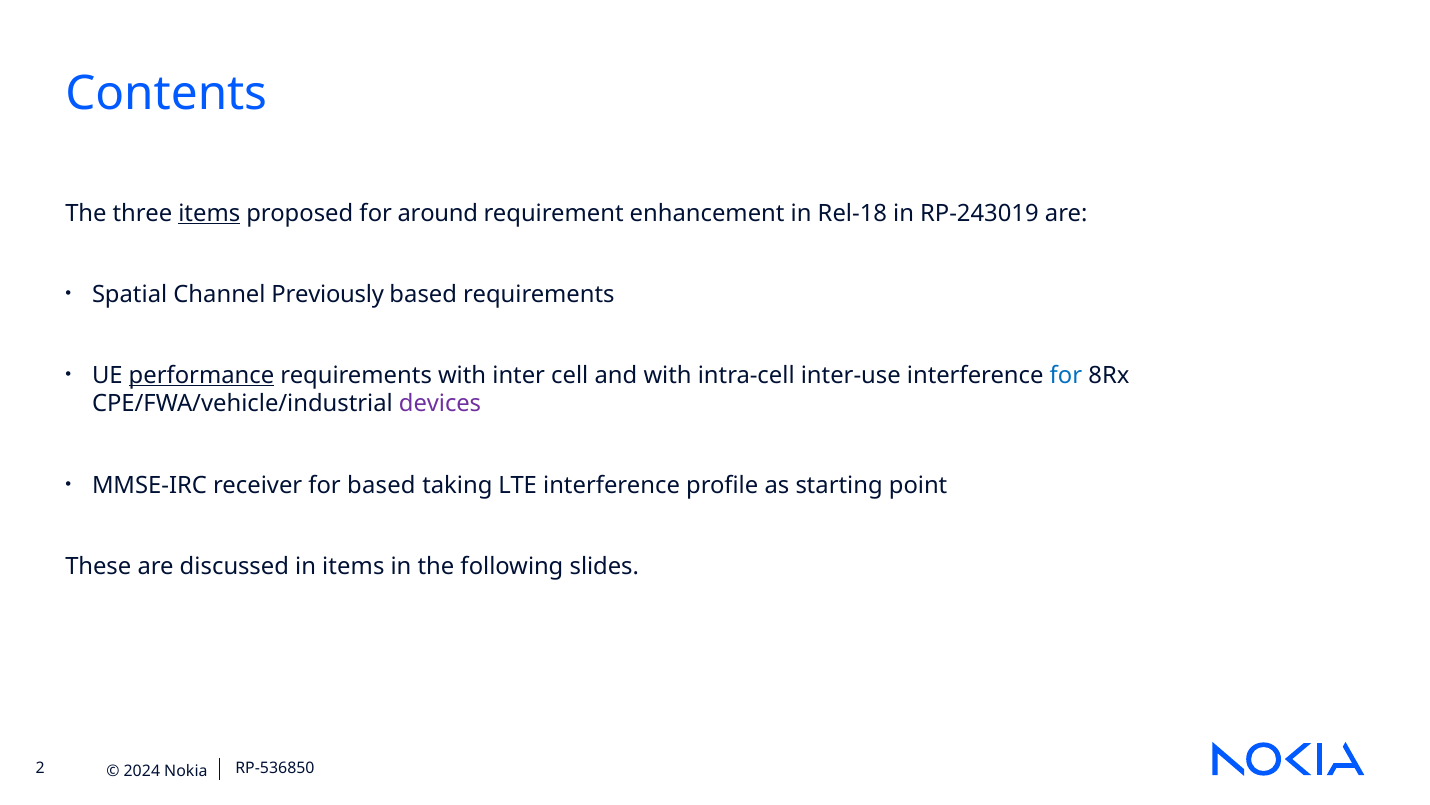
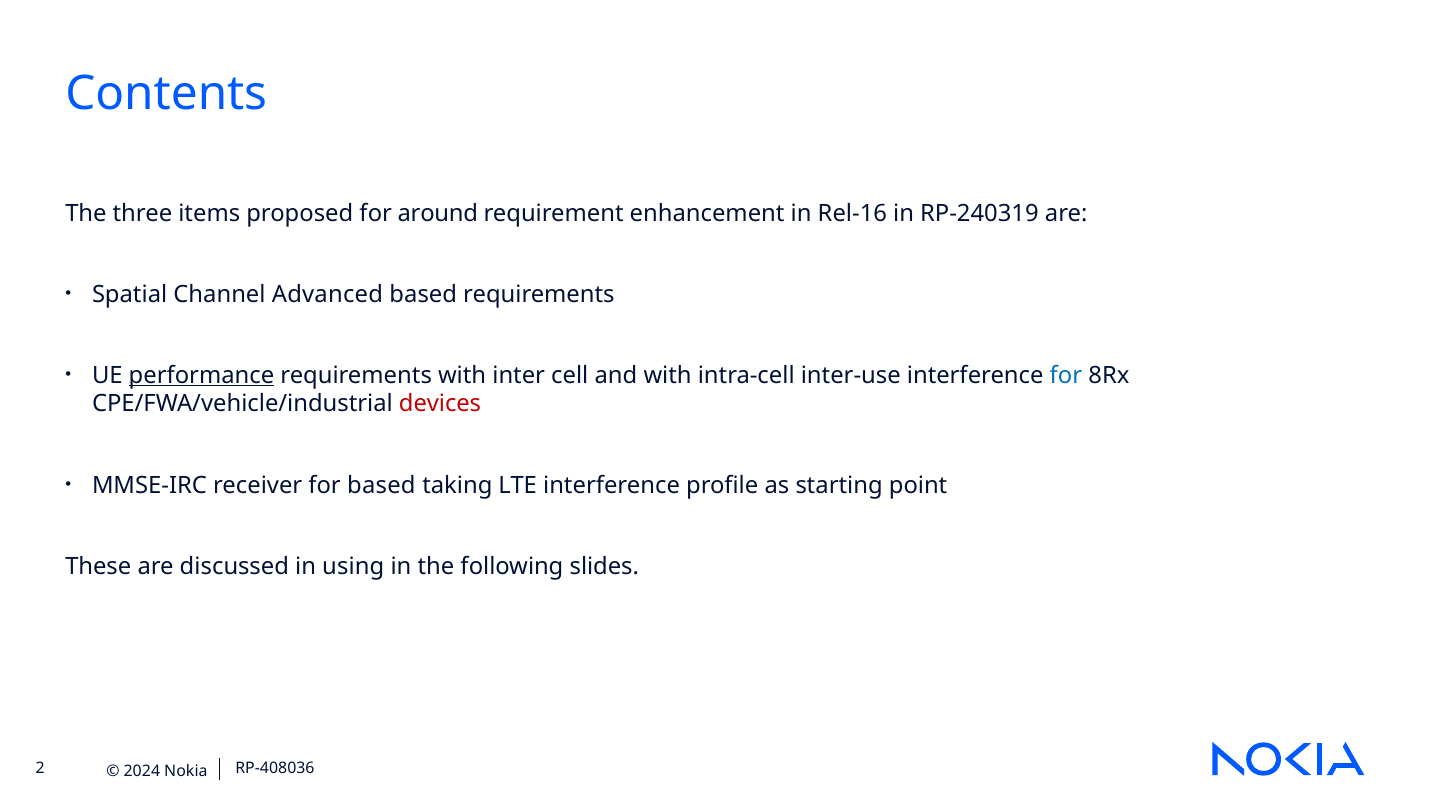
items at (209, 213) underline: present -> none
Rel-18: Rel-18 -> Rel-16
RP-243019: RP-243019 -> RP-240319
Previously: Previously -> Advanced
devices colour: purple -> red
in items: items -> using
RP-536850: RP-536850 -> RP-408036
